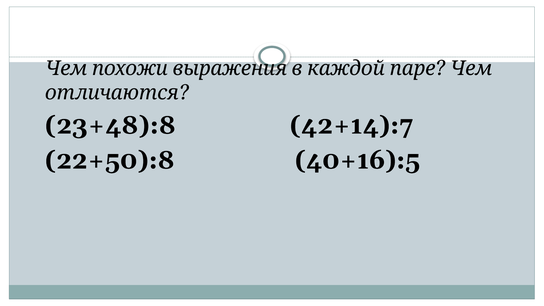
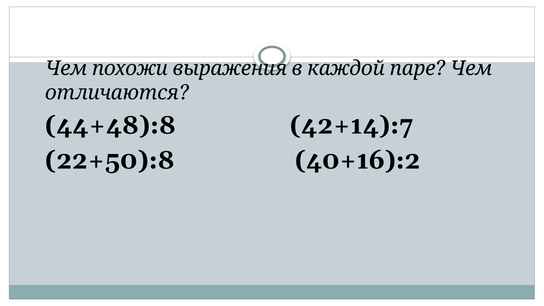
23+48):8: 23+48):8 -> 44+48):8
40+16):5: 40+16):5 -> 40+16):2
